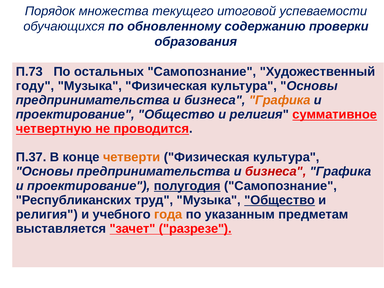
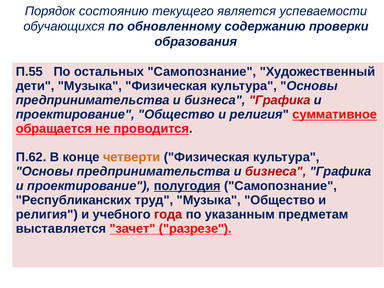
множества: множества -> состоянию
итоговой: итоговой -> является
П.73: П.73 -> П.55
году: году -> дети
Графика at (280, 100) colour: orange -> red
четвертную: четвертную -> обращается
П.37: П.37 -> П.62
Общество at (280, 200) underline: present -> none
года colour: orange -> red
